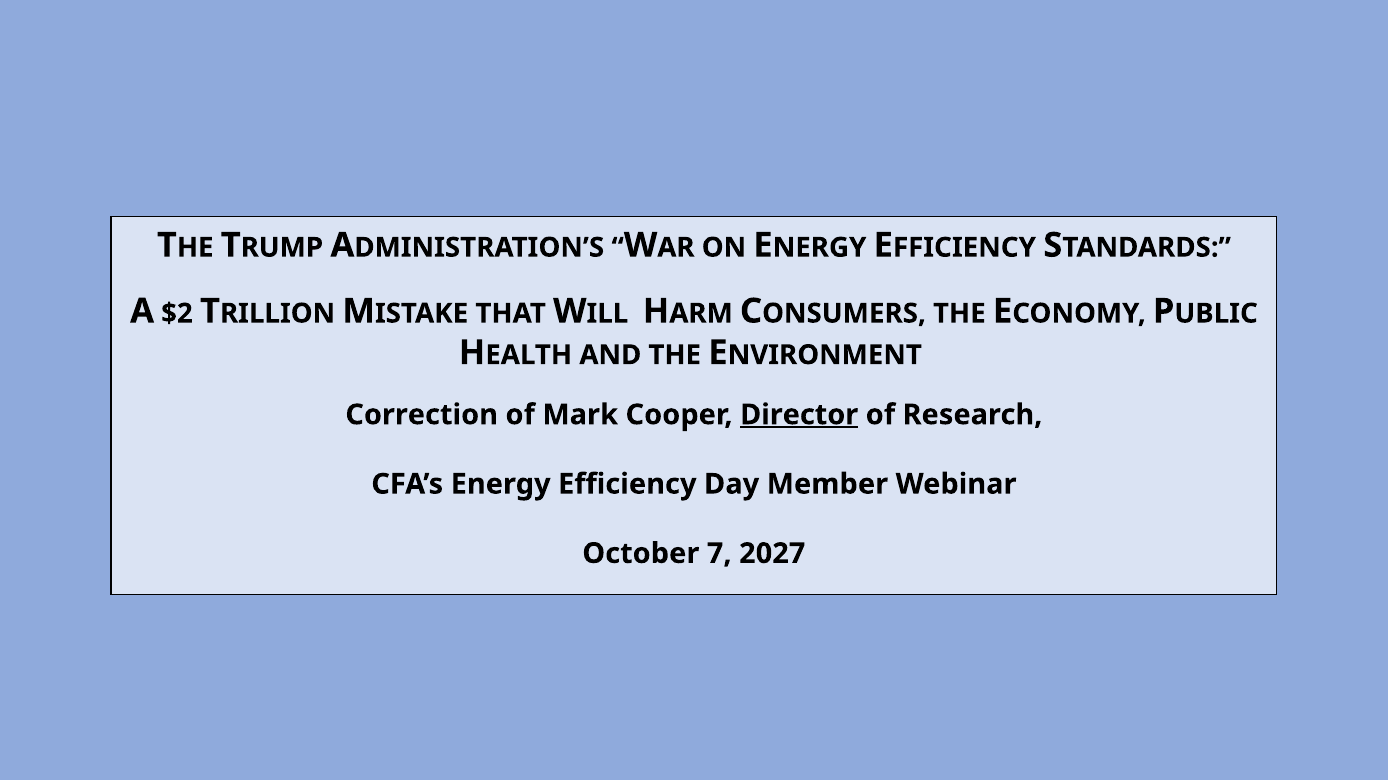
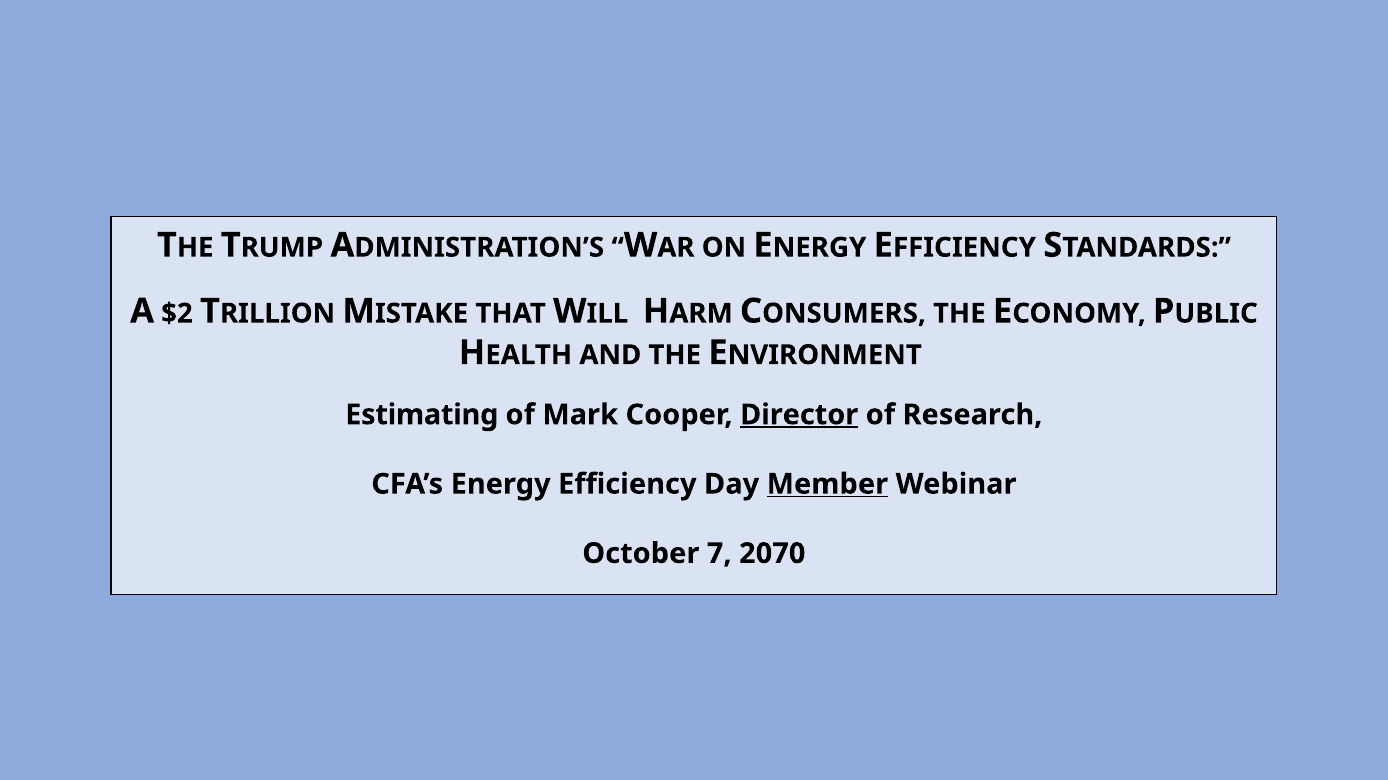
Correction: Correction -> Estimating
Member underline: none -> present
2027: 2027 -> 2070
